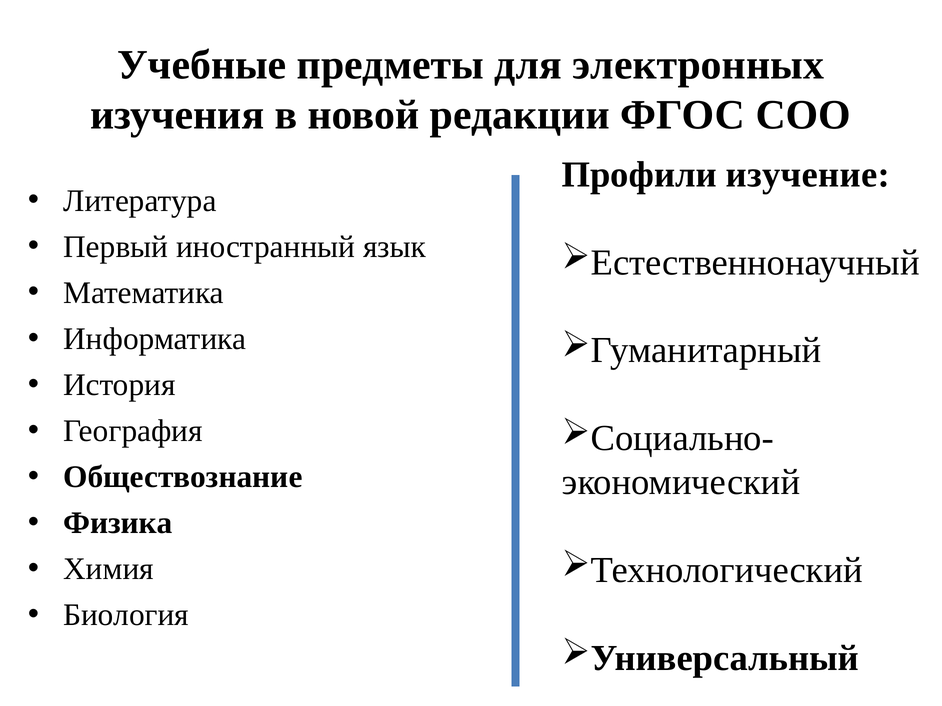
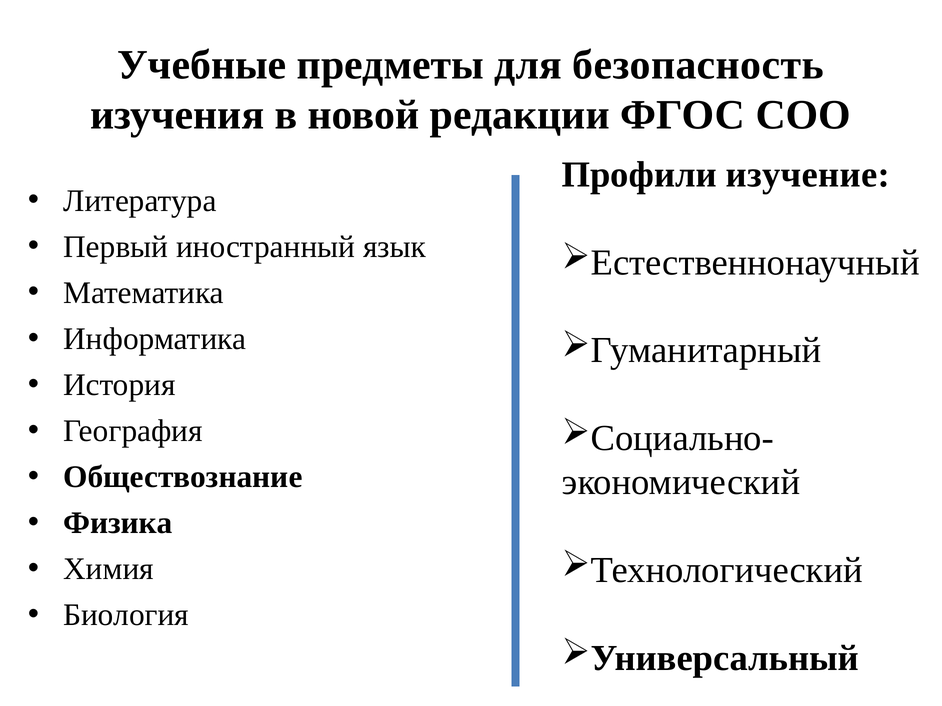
электронных: электронных -> безопасность
